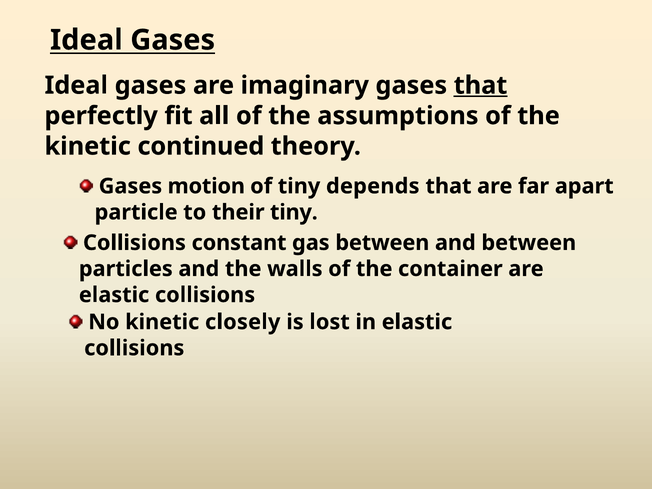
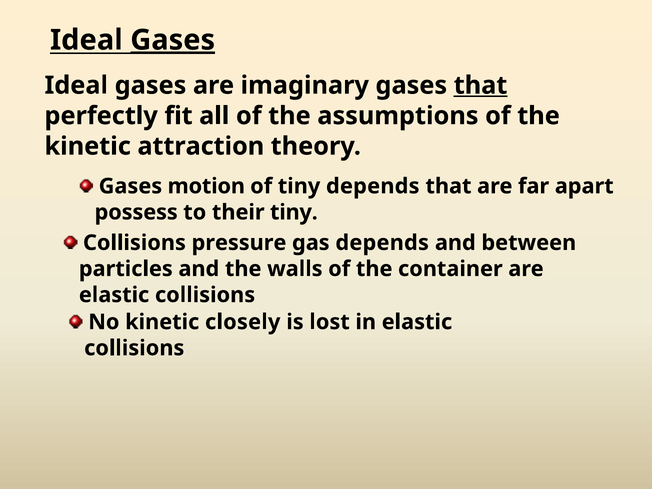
Gases at (173, 40) underline: none -> present
continued: continued -> attraction
particle: particle -> possess
constant: constant -> pressure
gas between: between -> depends
